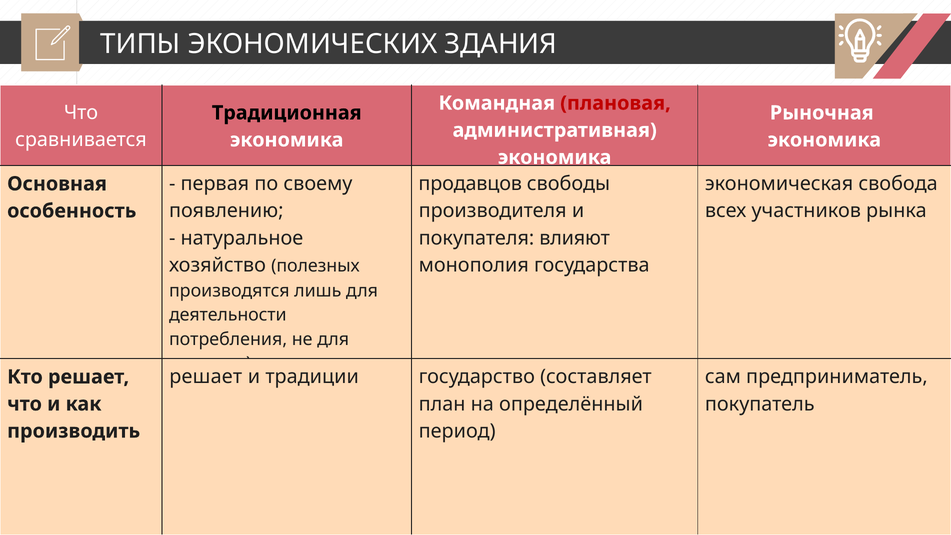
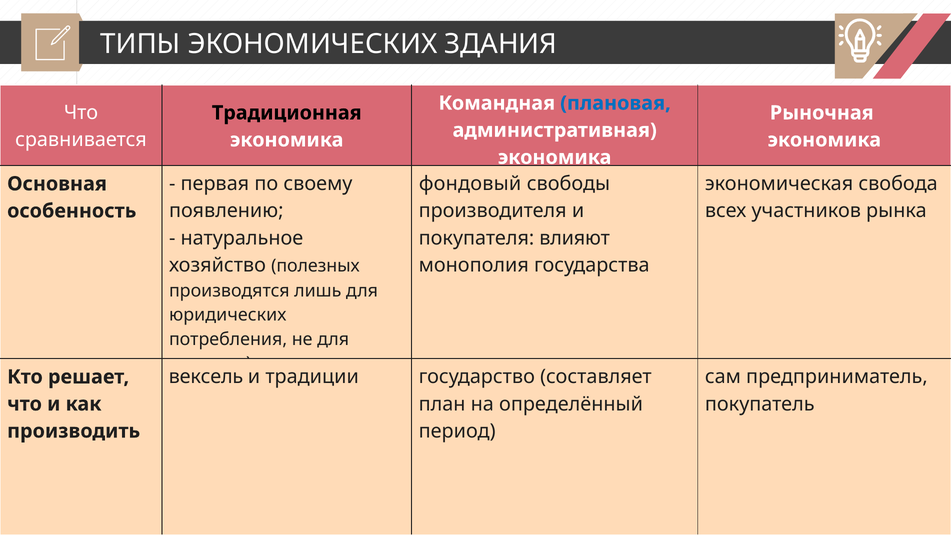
плановая colour: red -> blue
продавцов: продавцов -> фондовый
деятельности: деятельности -> юридических
решает at (206, 377): решает -> вексель
